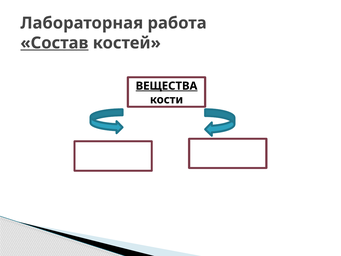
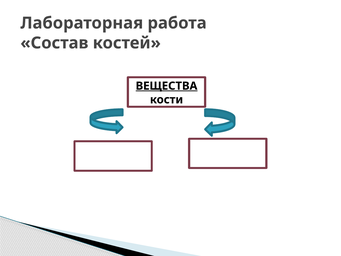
Состав underline: present -> none
